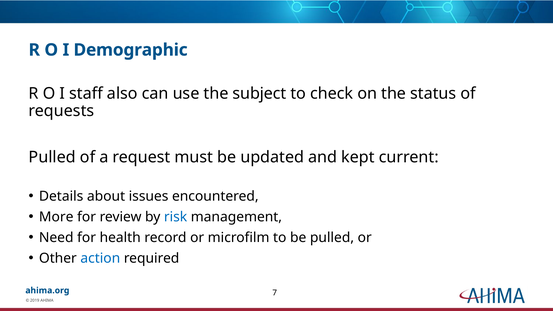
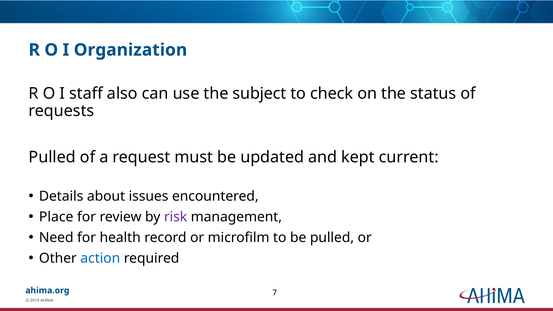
Demographic: Demographic -> Organization
More: More -> Place
risk colour: blue -> purple
